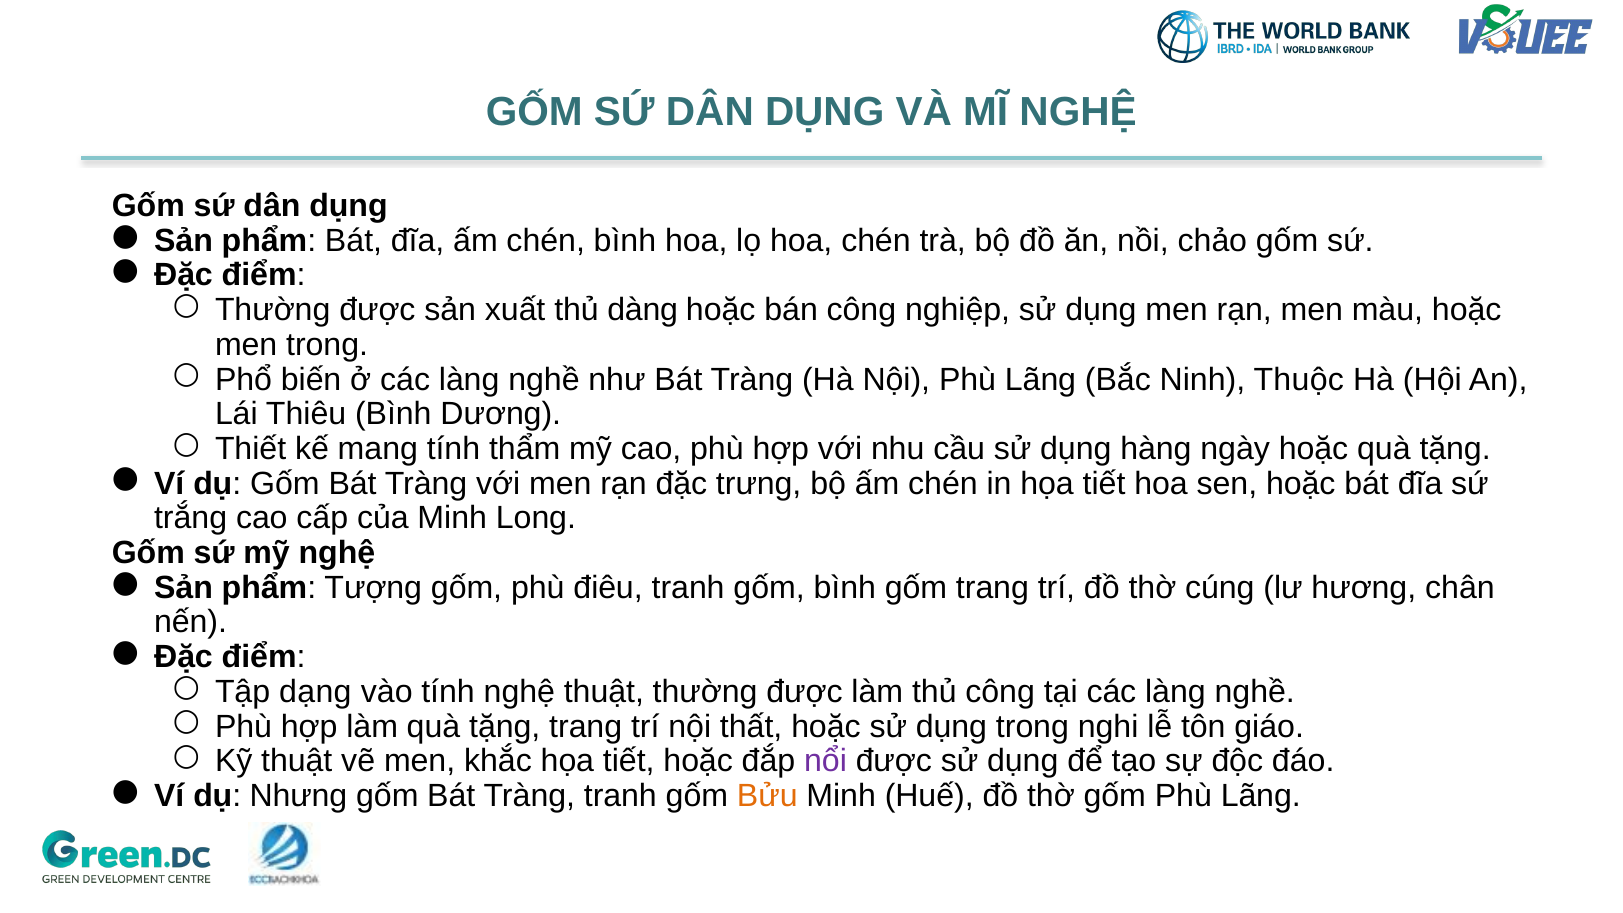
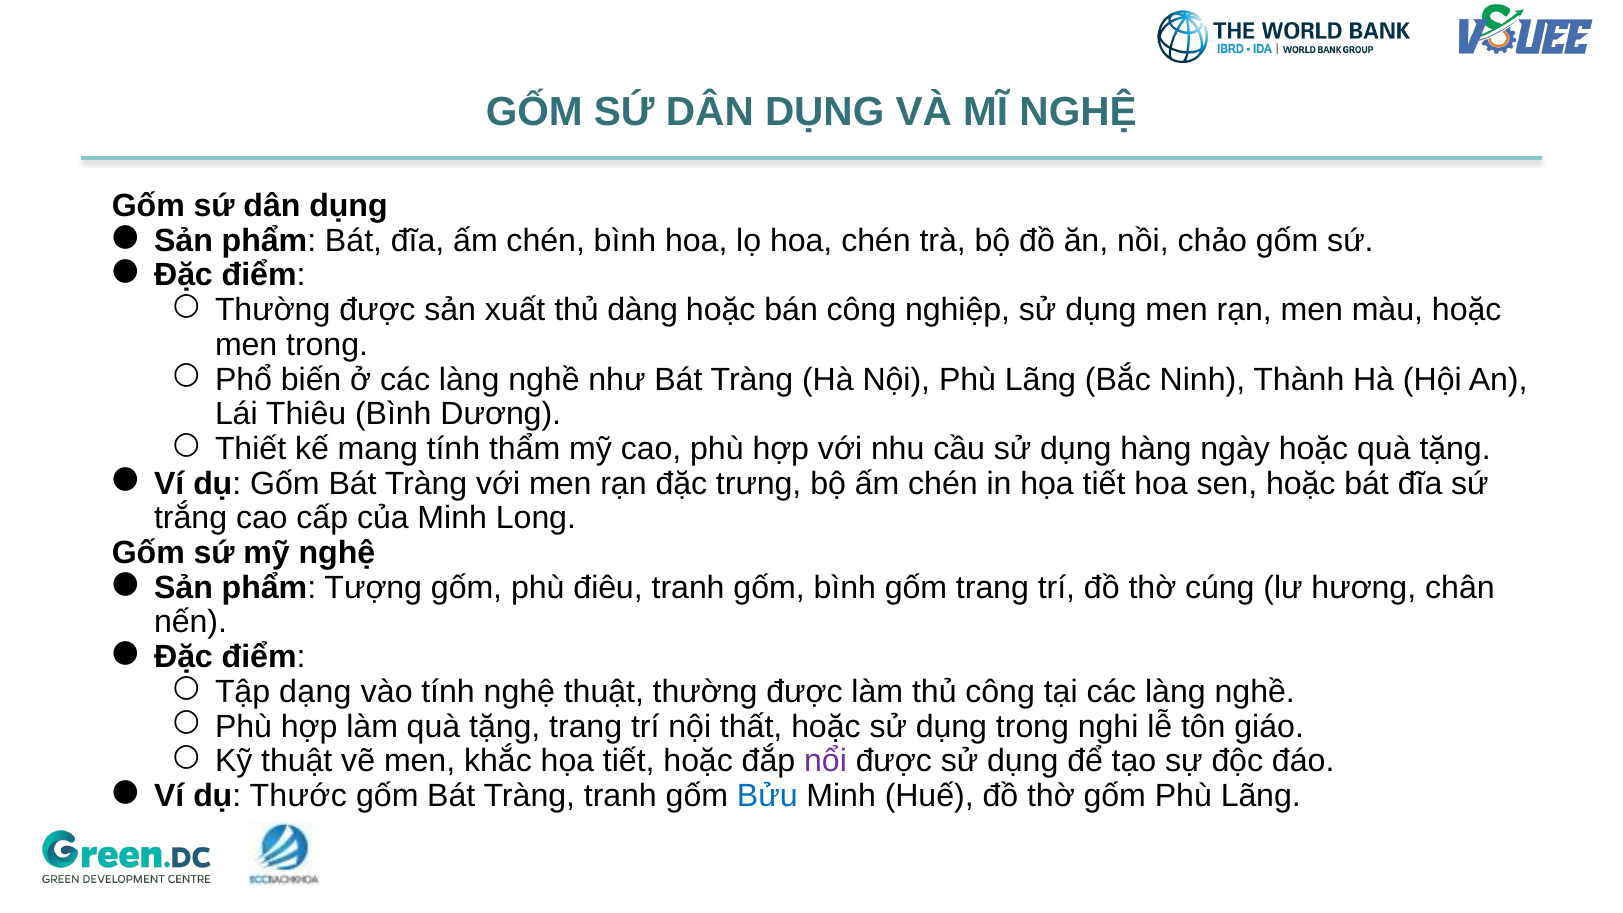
Thuộc: Thuộc -> Thành
Nhưng: Nhưng -> Thước
Bửu colour: orange -> blue
